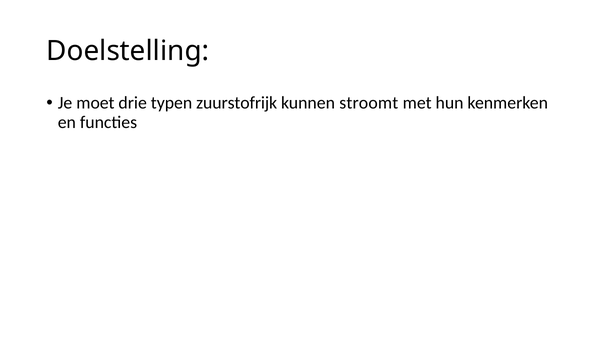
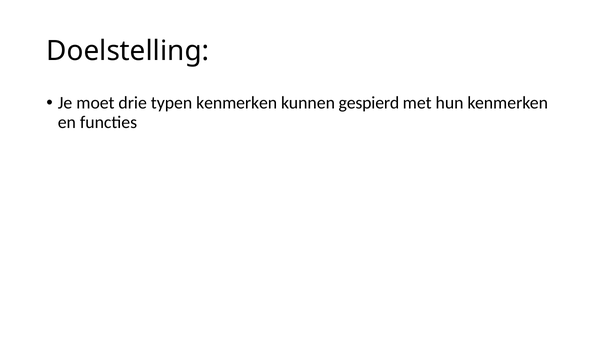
typen zuurstofrijk: zuurstofrijk -> kenmerken
stroomt: stroomt -> gespierd
